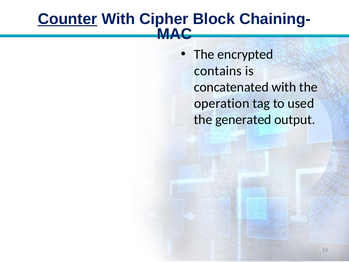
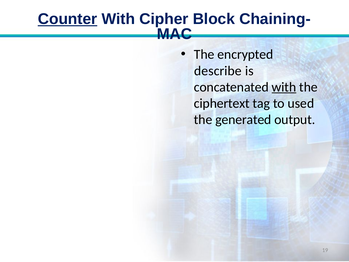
contains: contains -> describe
with at (284, 87) underline: none -> present
operation: operation -> ciphertext
